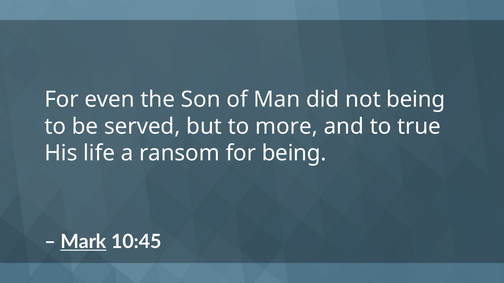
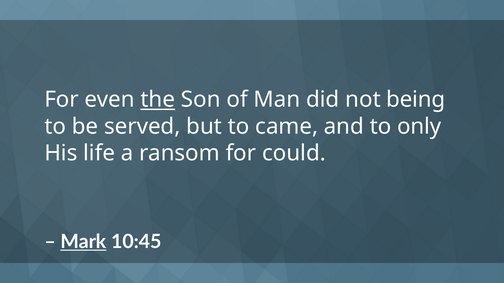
the underline: none -> present
more: more -> came
true: true -> only
for being: being -> could
